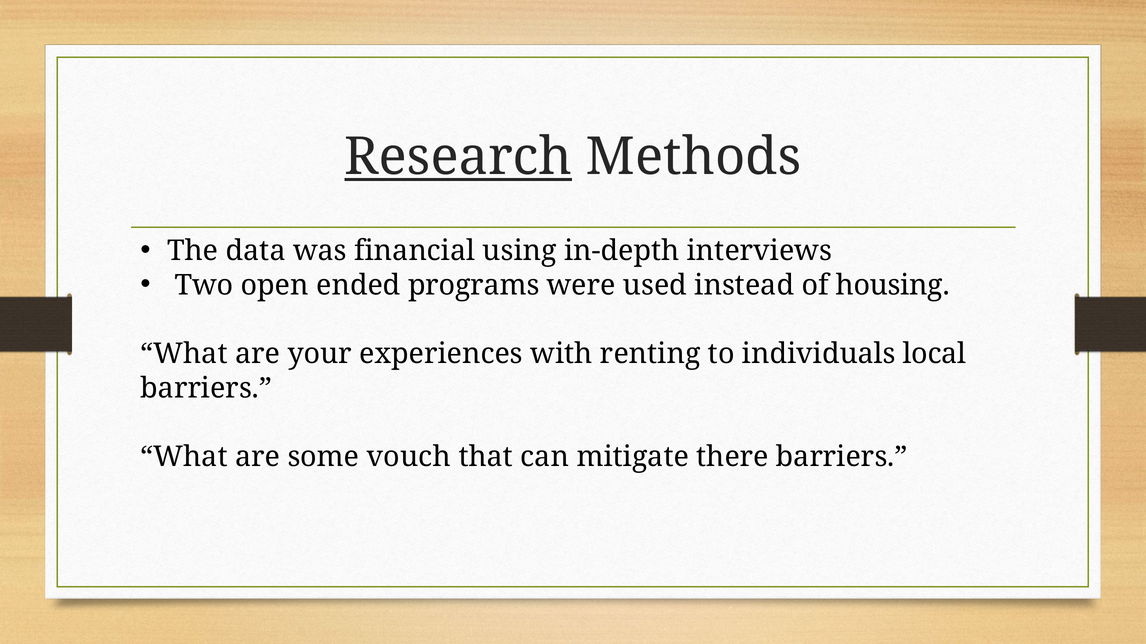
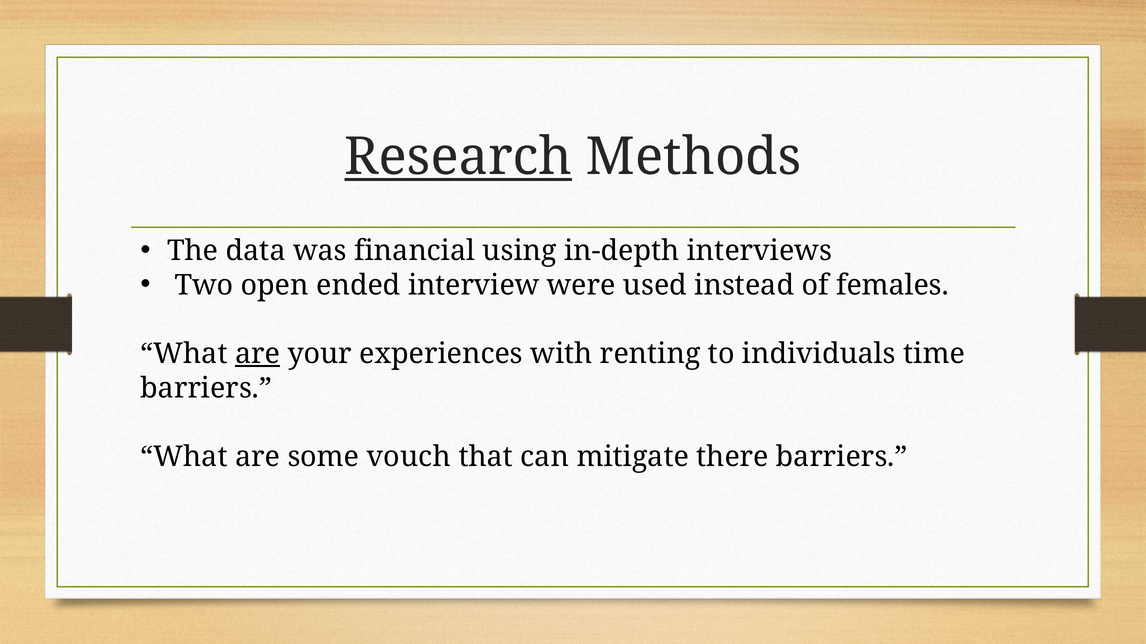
programs: programs -> interview
housing: housing -> females
are at (258, 354) underline: none -> present
local: local -> time
